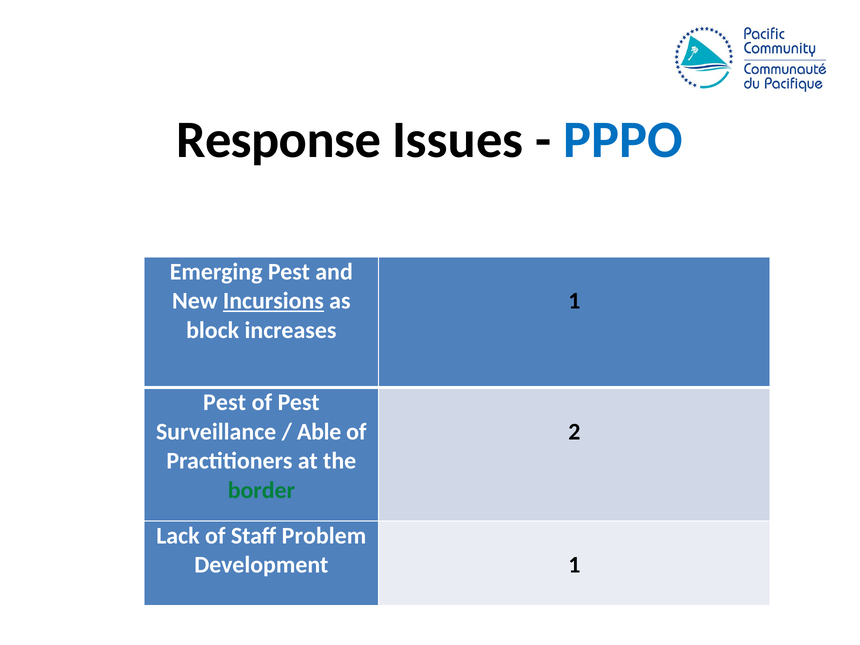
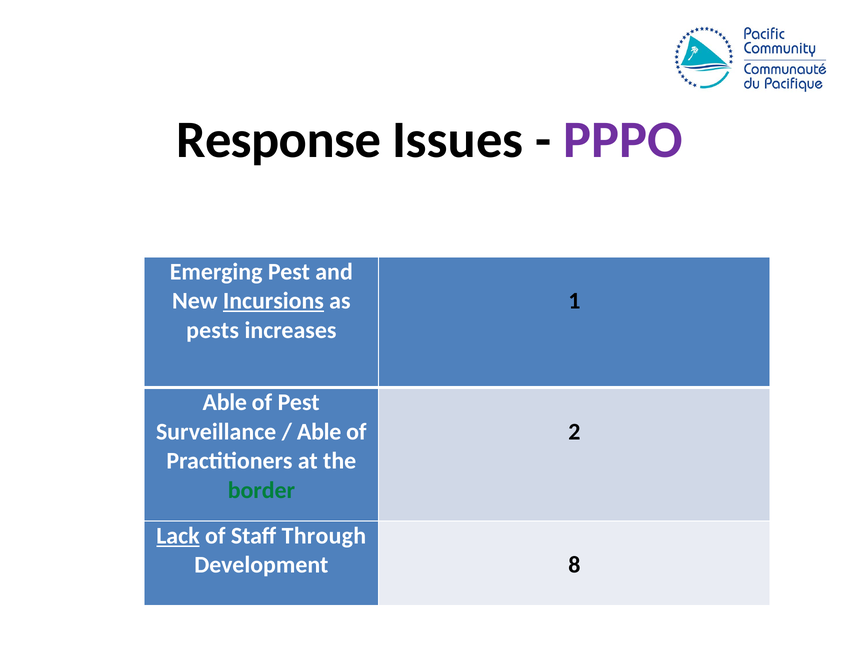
PPPO colour: blue -> purple
block: block -> pests
Pest at (225, 403): Pest -> Able
Lack underline: none -> present
Problem: Problem -> Through
Development 1: 1 -> 8
